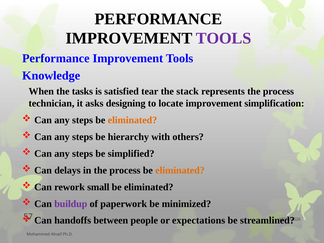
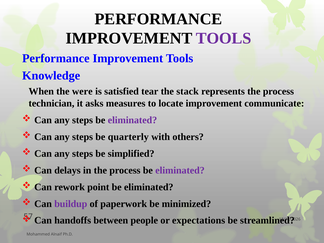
tasks: tasks -> were
designing: designing -> measures
simplification: simplification -> communicate
eliminated at (132, 120) colour: orange -> purple
hierarchy: hierarchy -> quarterly
eliminated at (180, 170) colour: orange -> purple
small: small -> point
